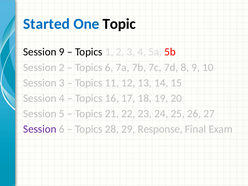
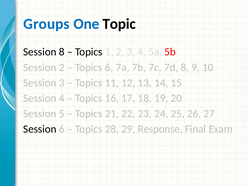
Started: Started -> Groups
Session 9: 9 -> 8
Session at (40, 129) colour: purple -> black
